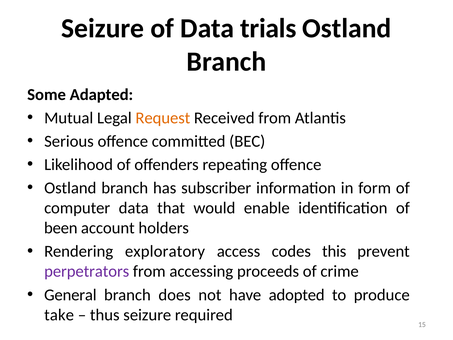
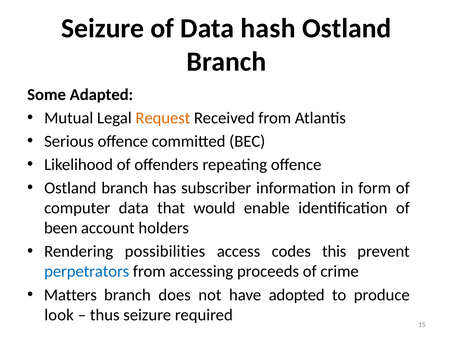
trials: trials -> hash
exploratory: exploratory -> possibilities
perpetrators colour: purple -> blue
General: General -> Matters
take: take -> look
